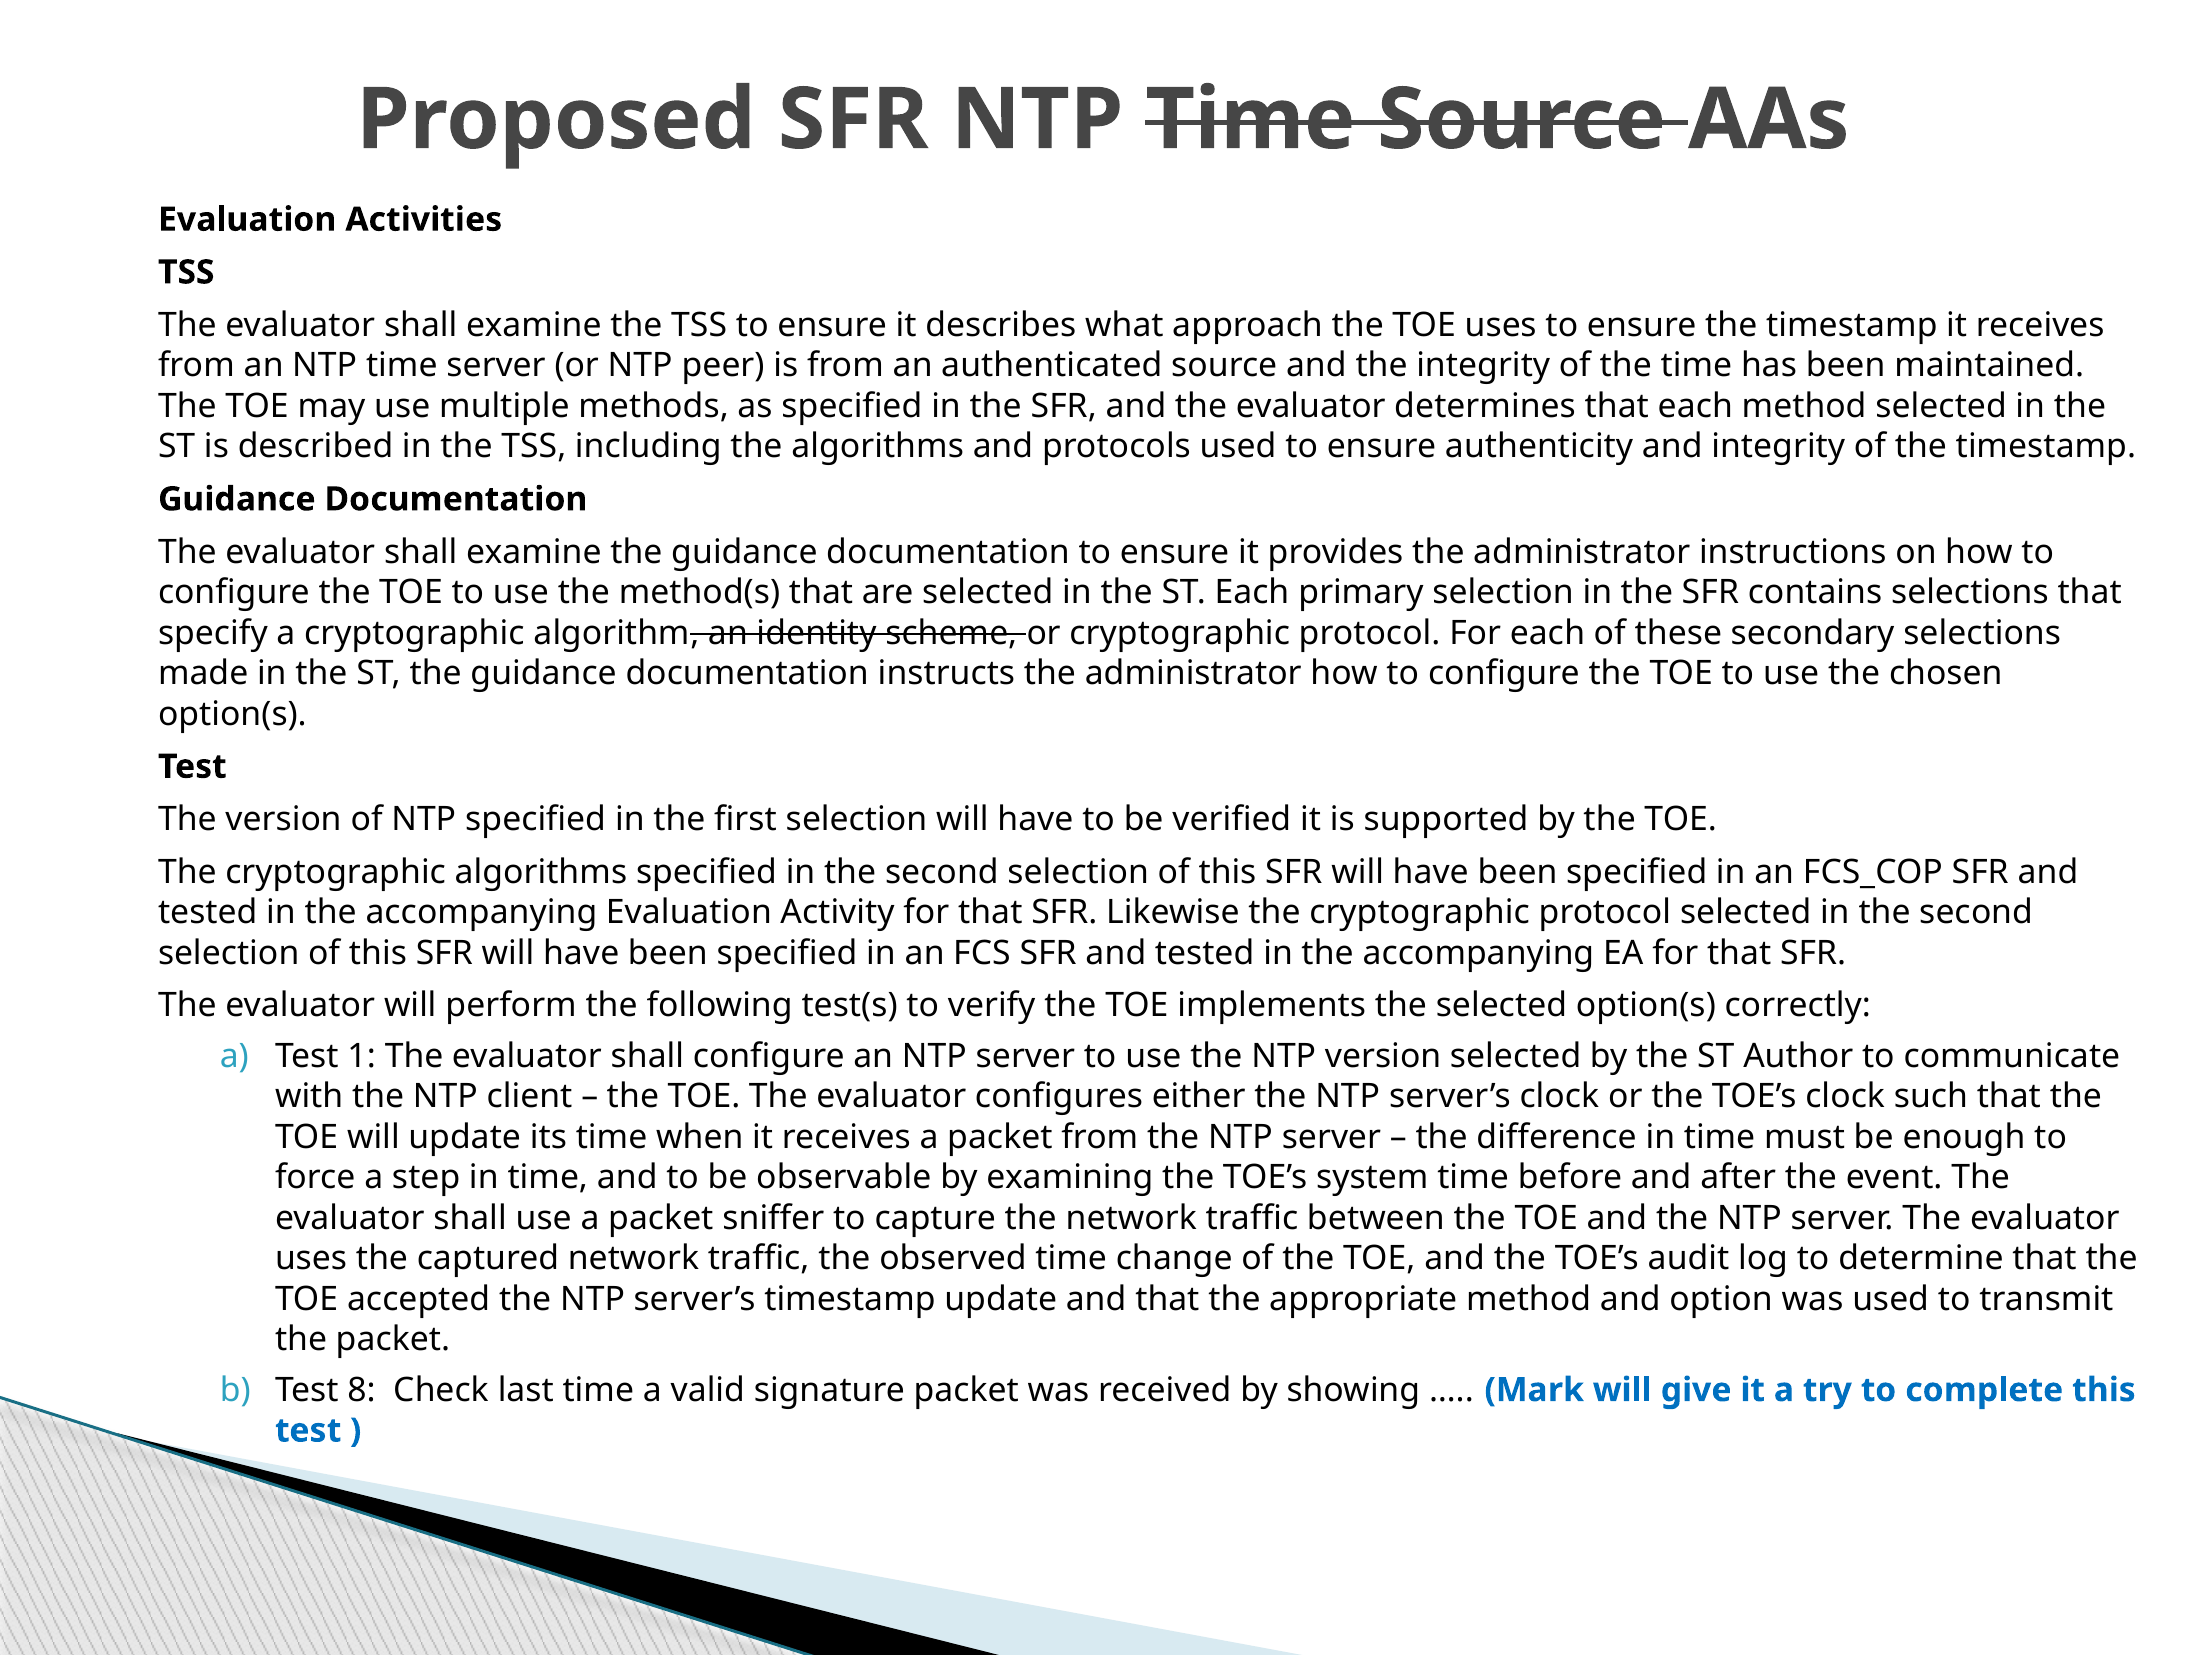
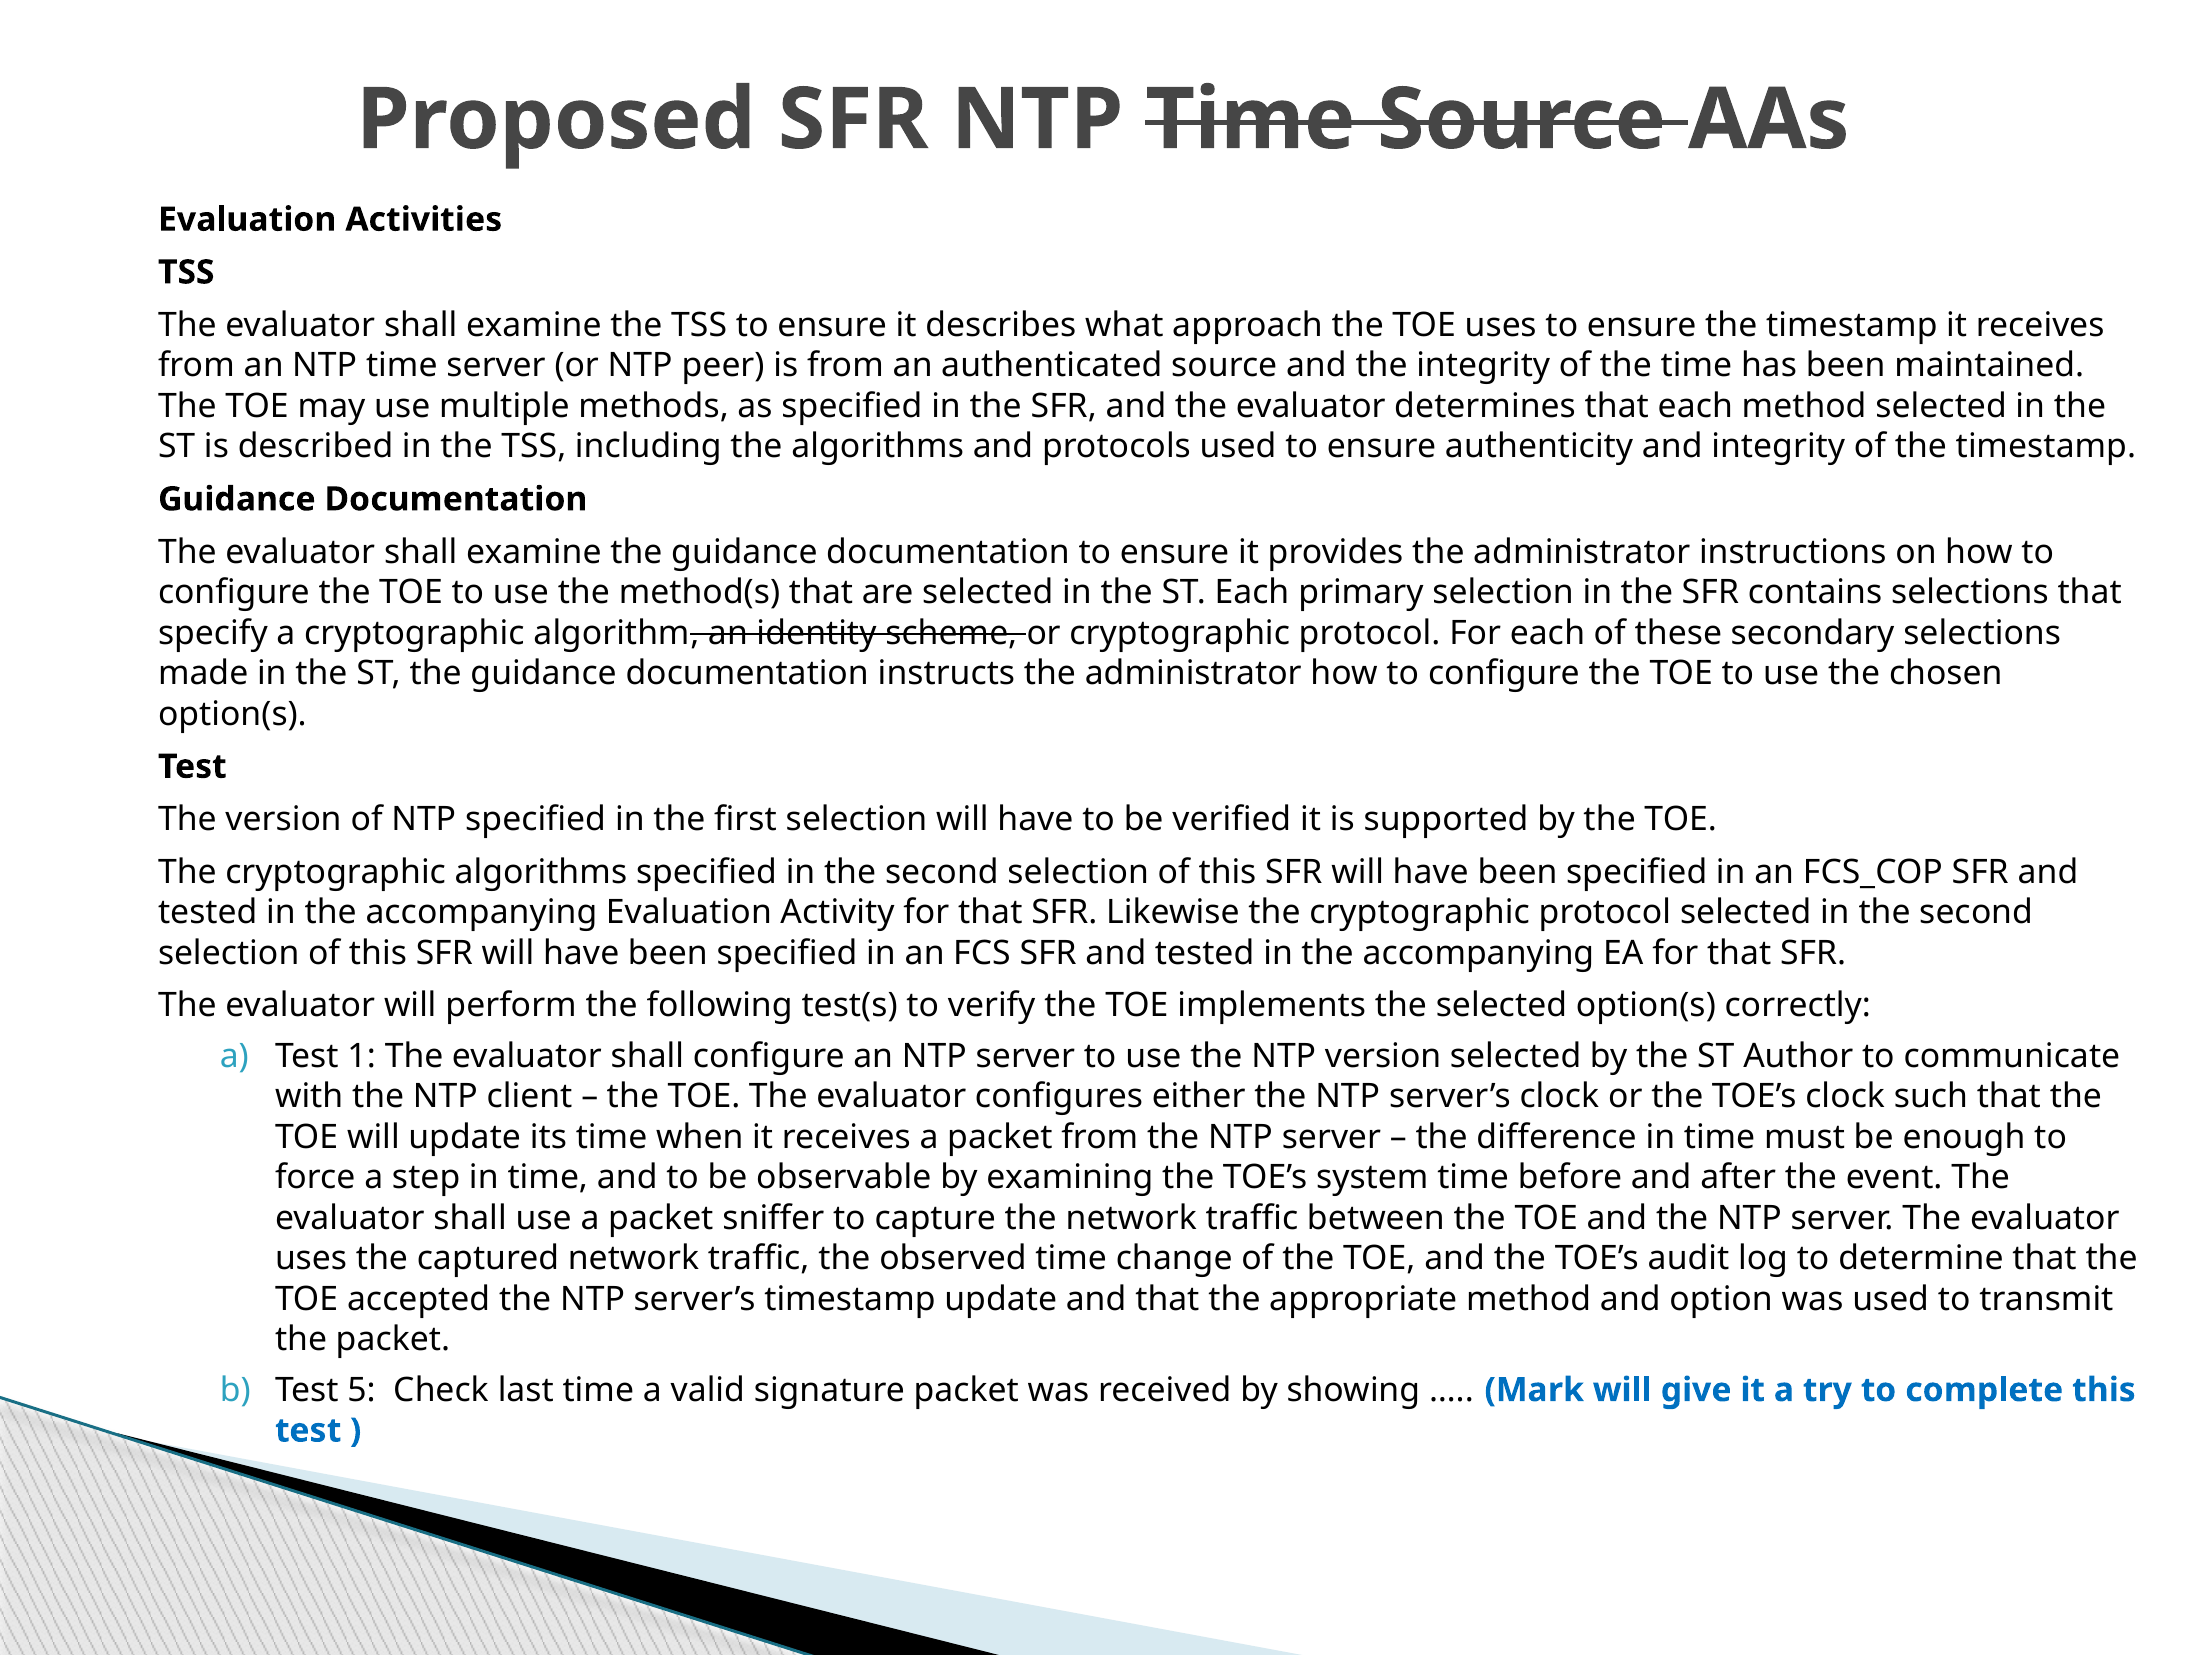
8: 8 -> 5
